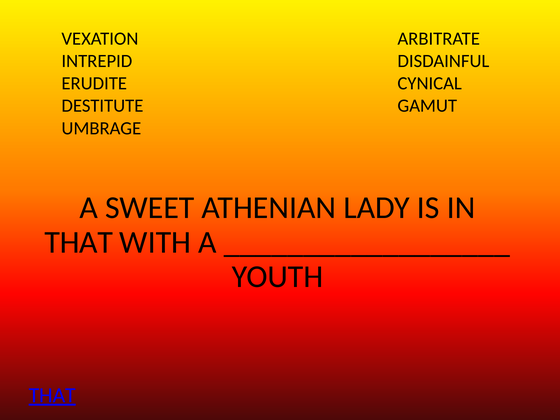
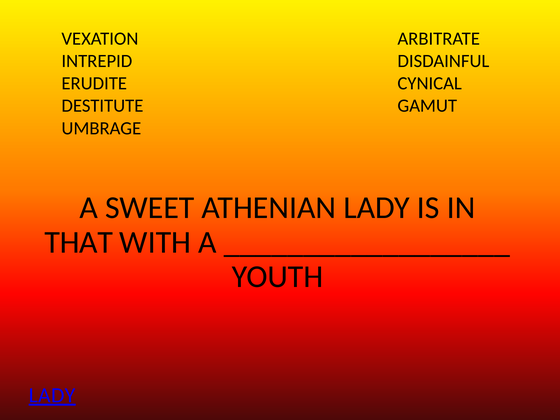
THAT at (52, 395): THAT -> LADY
